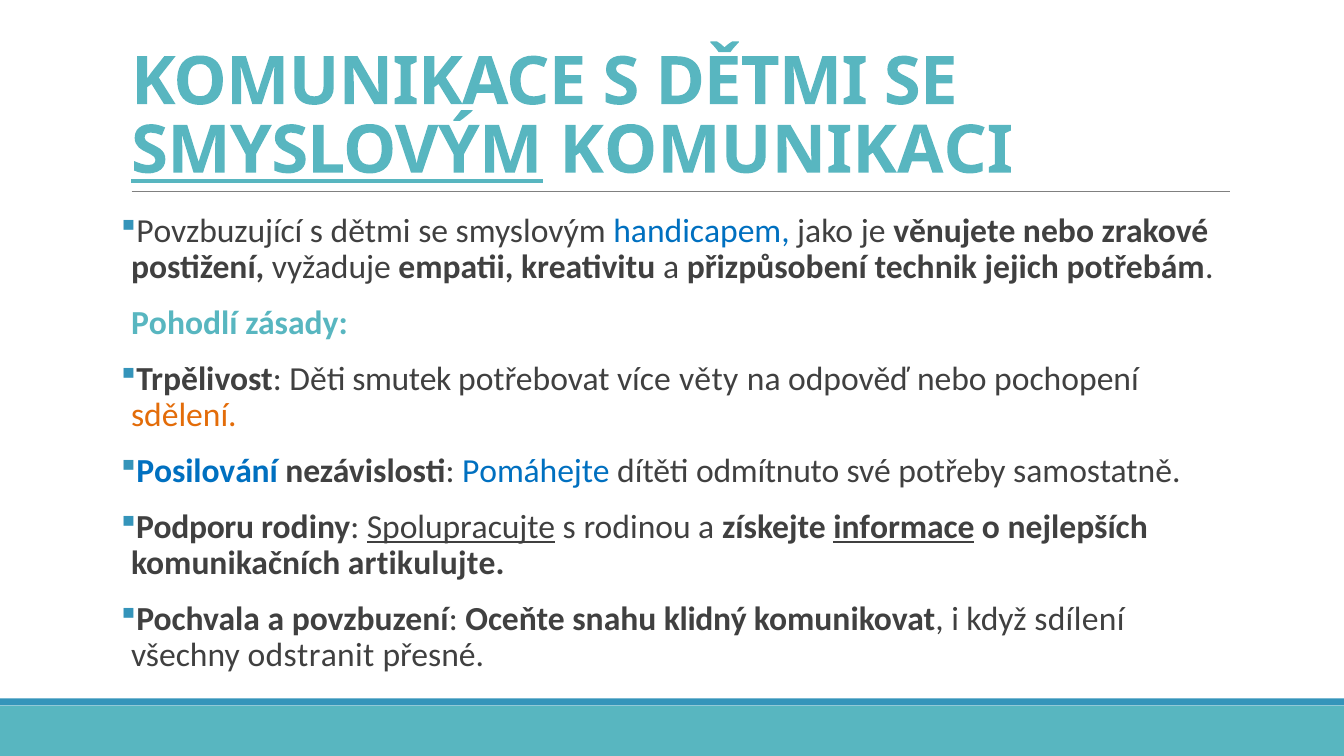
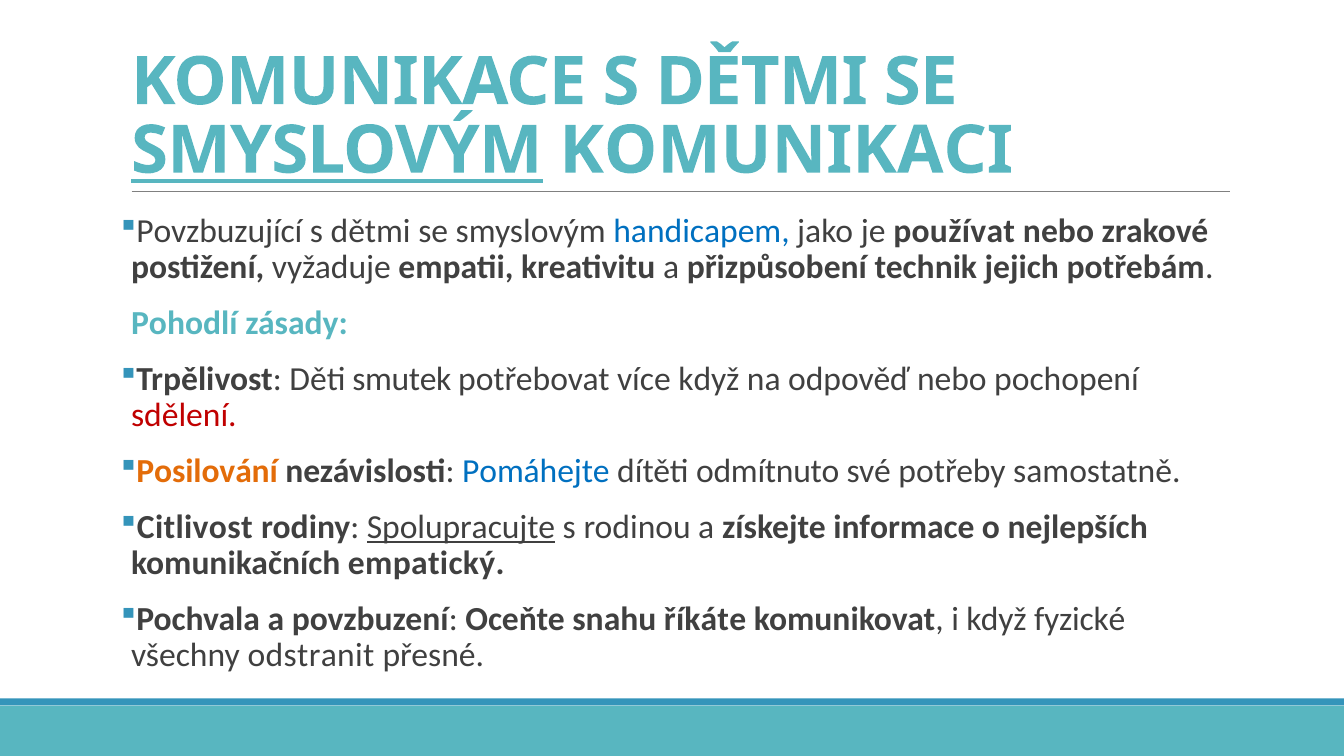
věnujete: věnujete -> používat
více věty: věty -> když
sdělení colour: orange -> red
Posilování colour: blue -> orange
Podporu: Podporu -> Citlivost
informace underline: present -> none
artikulujte: artikulujte -> empatický
klidný: klidný -> říkáte
sdílení: sdílení -> fyzické
